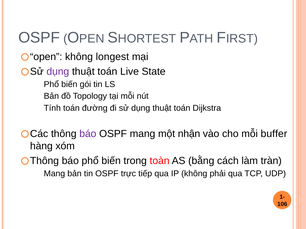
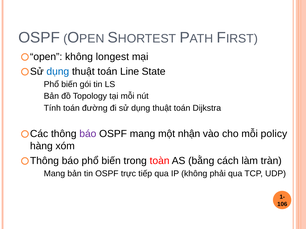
dụng at (58, 72) colour: purple -> blue
Live: Live -> Line
buffer: buffer -> policy
